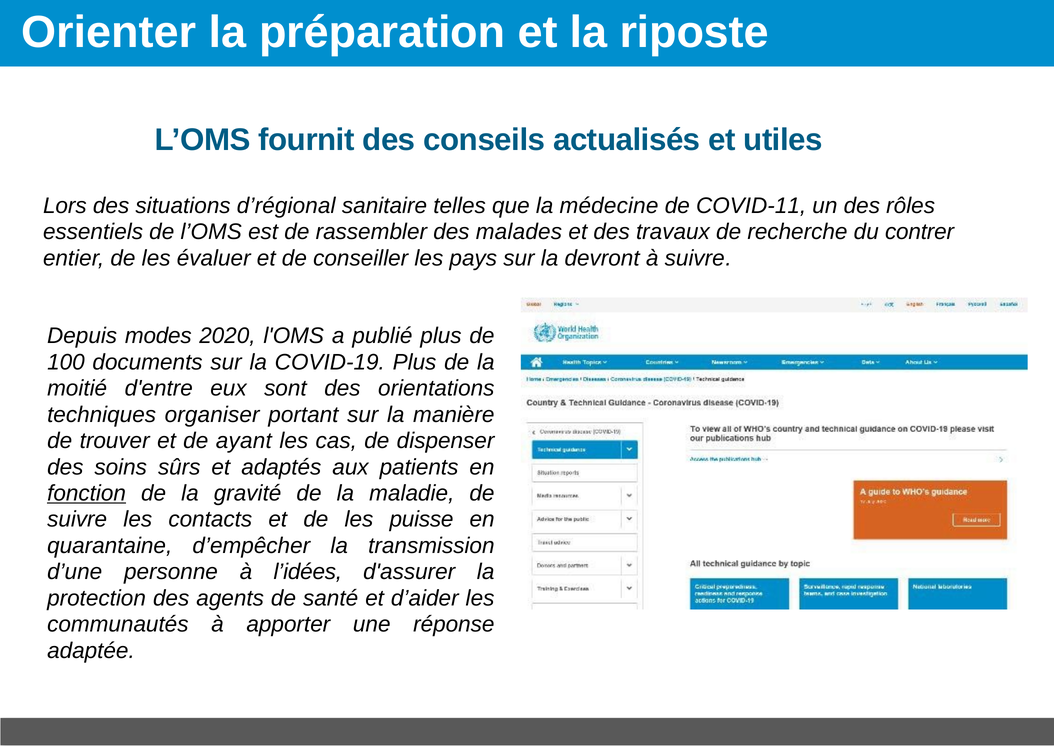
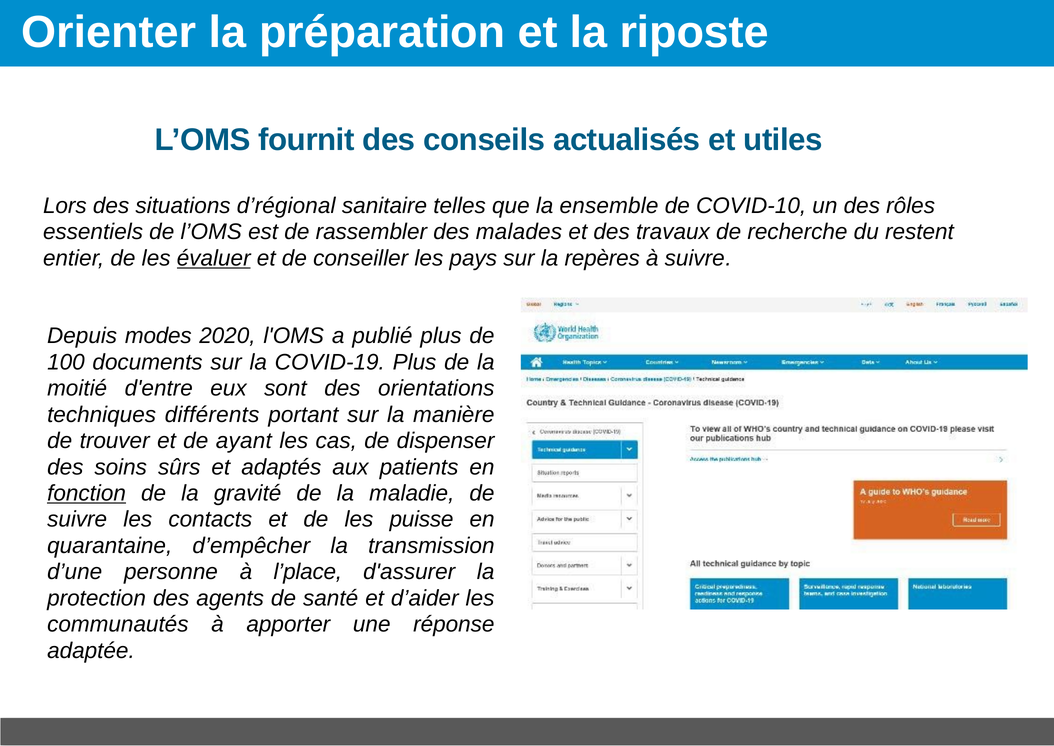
médecine: médecine -> ensemble
COVID-11: COVID-11 -> COVID-10
contrer: contrer -> restent
évaluer underline: none -> present
devront: devront -> repères
organiser: organiser -> différents
l’idées: l’idées -> l’place
